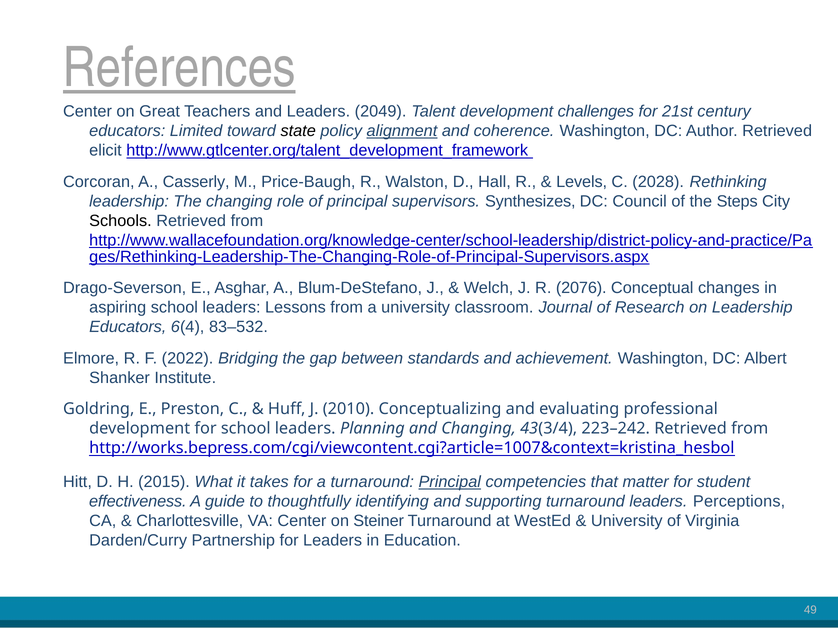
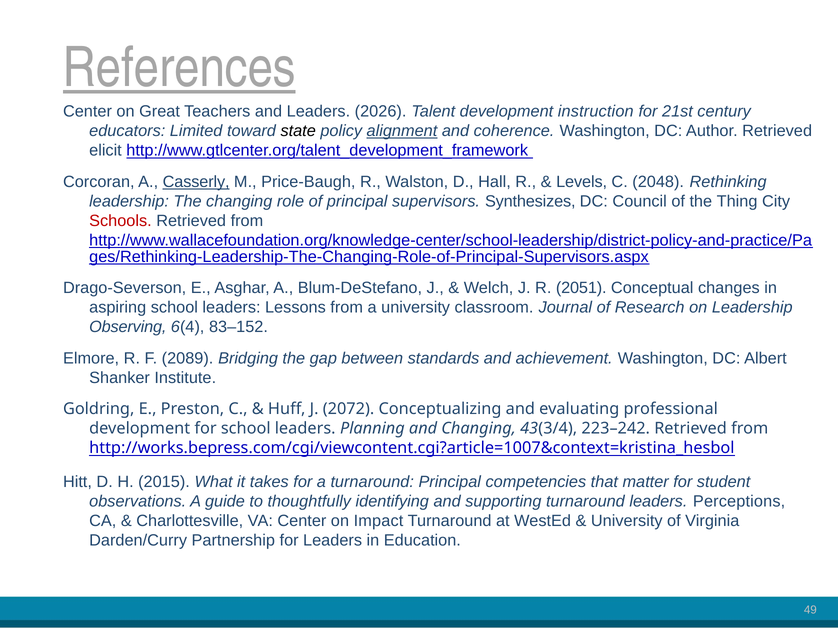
2049: 2049 -> 2026
challenges: challenges -> instruction
Casserly underline: none -> present
2028: 2028 -> 2048
Steps: Steps -> Thing
Schools colour: black -> red
2076: 2076 -> 2051
Educators at (128, 327): Educators -> Observing
83–532: 83–532 -> 83–152
2022: 2022 -> 2089
2010: 2010 -> 2072
Principal at (450, 482) underline: present -> none
effectiveness: effectiveness -> observations
Steiner: Steiner -> Impact
